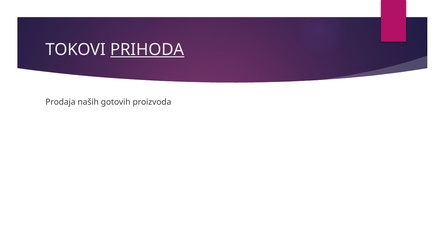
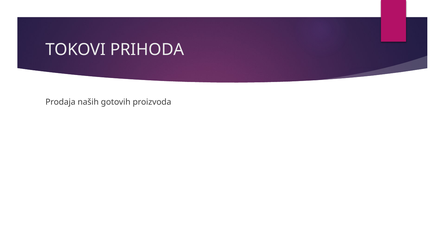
PRIHODA underline: present -> none
